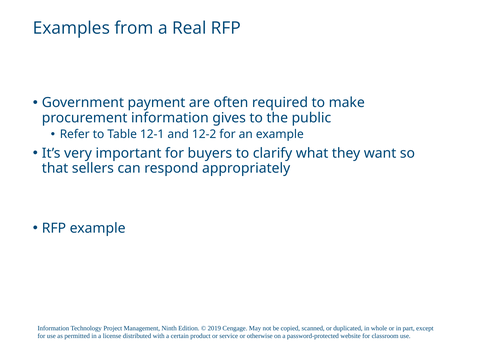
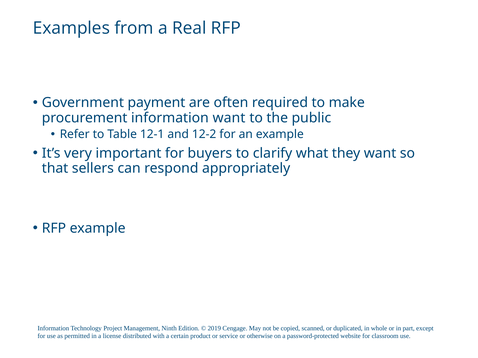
information gives: gives -> want
